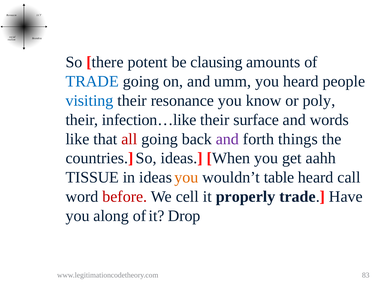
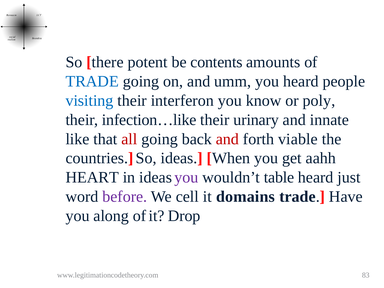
clausing: clausing -> contents
resonance: resonance -> interferon
surface: surface -> urinary
words: words -> innate
and at (227, 139) colour: purple -> red
things: things -> viable
TISSUE: TISSUE -> HEART
you at (186, 177) colour: orange -> purple
call: call -> just
before colour: red -> purple
properly: properly -> domains
